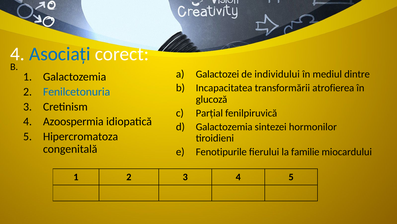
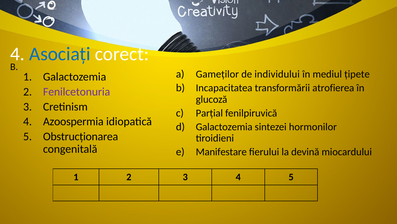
Galactozei: Galactozei -> Gameților
dintre: dintre -> țipete
Fenilcetonuria colour: blue -> purple
Hipercromatoza: Hipercromatoza -> Obstrucționarea
Fenotipurile: Fenotipurile -> Manifestare
familie: familie -> devină
